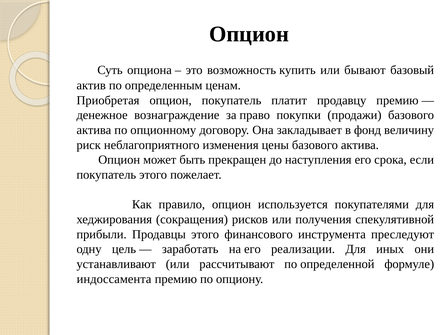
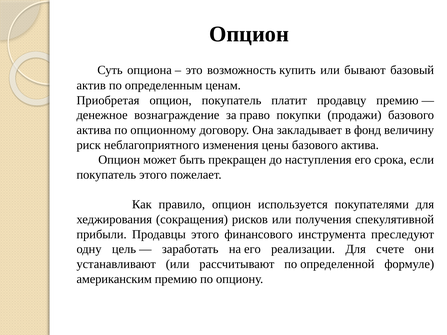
иных: иных -> счете
индоссамента: индоссамента -> американским
